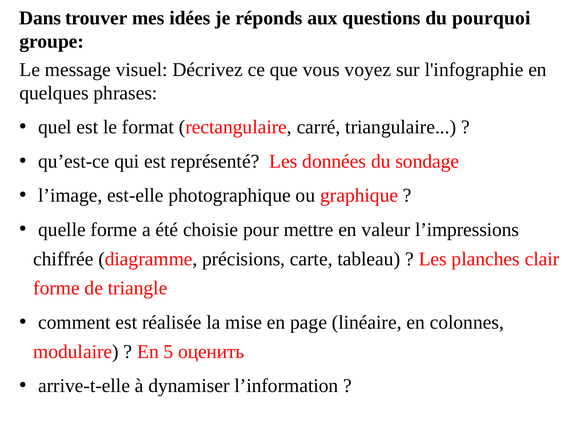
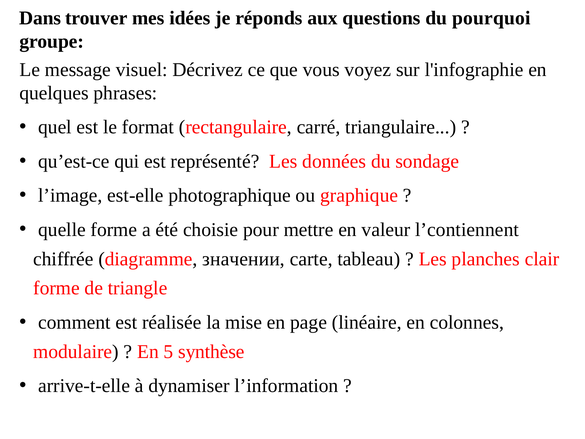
l’impressions: l’impressions -> l’contiennent
précisions: précisions -> значении
оценить: оценить -> synthèse
